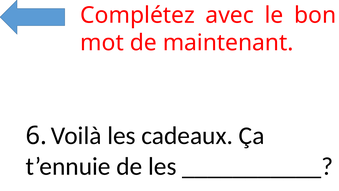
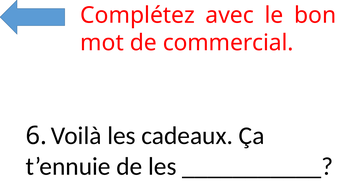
maintenant: maintenant -> commercial
